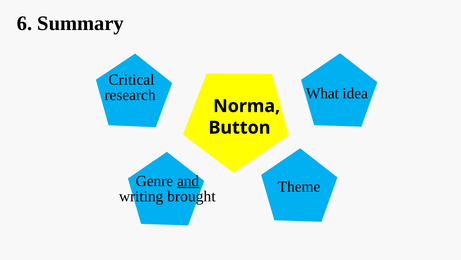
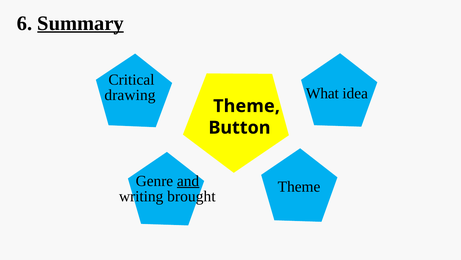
Summary underline: none -> present
research: research -> drawing
Norma at (247, 106): Norma -> Theme
